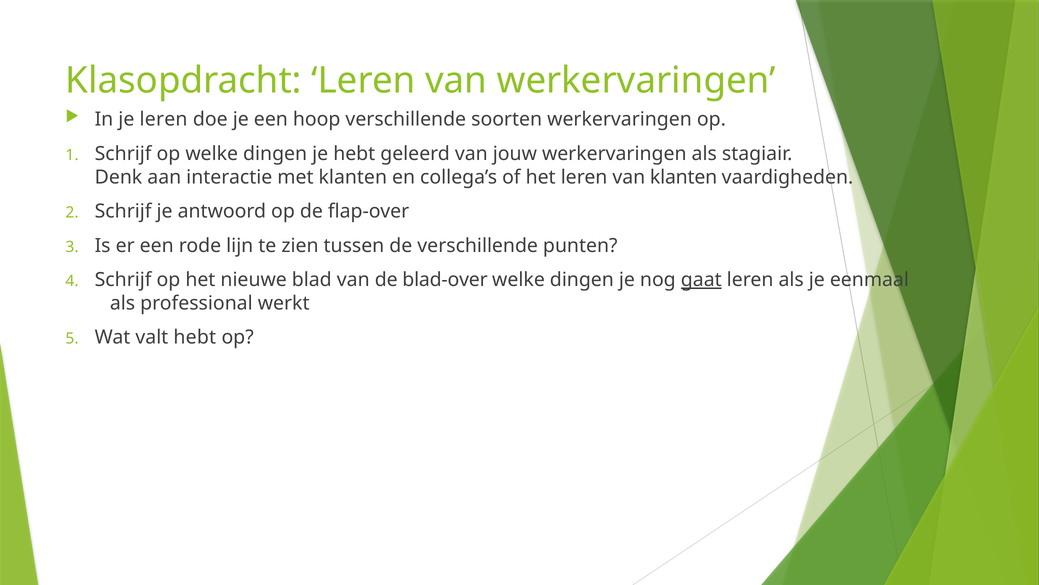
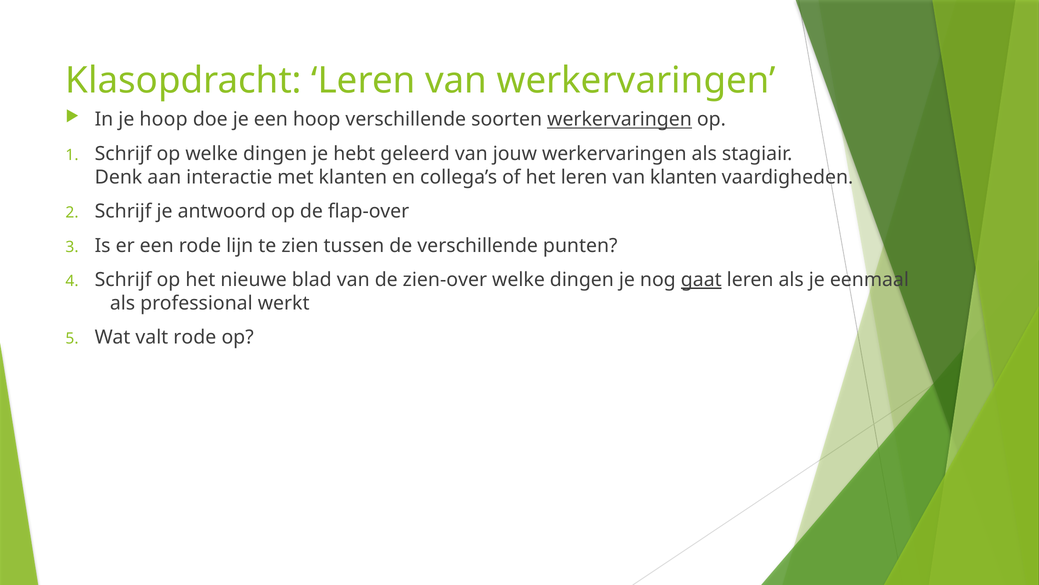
je leren: leren -> hoop
werkervaringen at (620, 119) underline: none -> present
blad-over: blad-over -> zien-over
valt hebt: hebt -> rode
